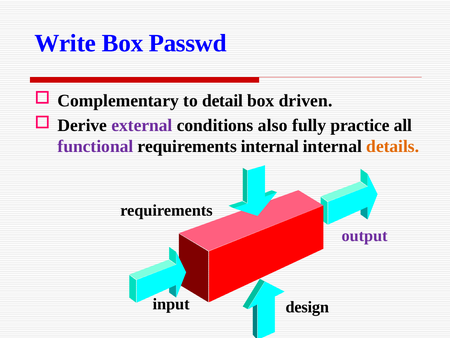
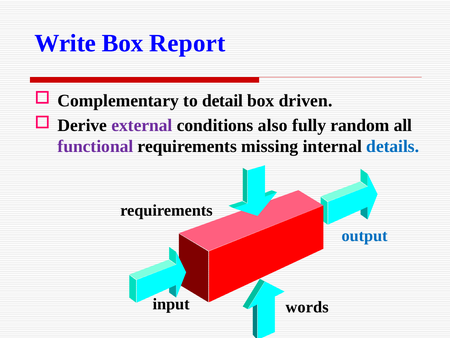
Passwd: Passwd -> Report
practice: practice -> random
requirements internal: internal -> missing
details colour: orange -> blue
output colour: purple -> blue
design: design -> words
